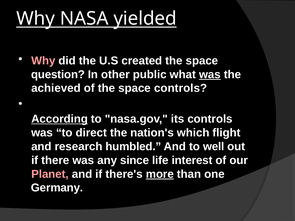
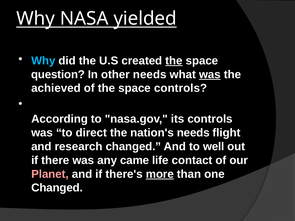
Why at (43, 61) colour: pink -> light blue
the at (174, 61) underline: none -> present
other public: public -> needs
According underline: present -> none
nation's which: which -> needs
research humbled: humbled -> changed
since: since -> came
interest: interest -> contact
Germany at (57, 188): Germany -> Changed
